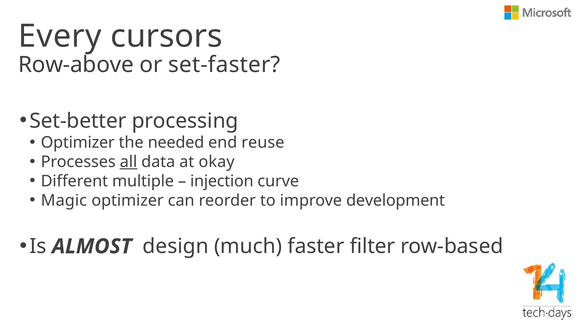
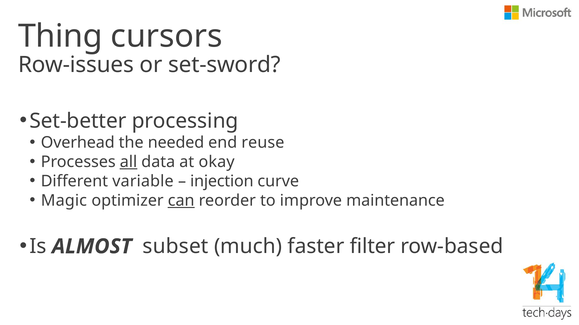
Every: Every -> Thing
Row-above: Row-above -> Row-issues
set-faster: set-faster -> set-sword
Optimizer at (78, 143): Optimizer -> Overhead
multiple: multiple -> variable
can underline: none -> present
development: development -> maintenance
design: design -> subset
